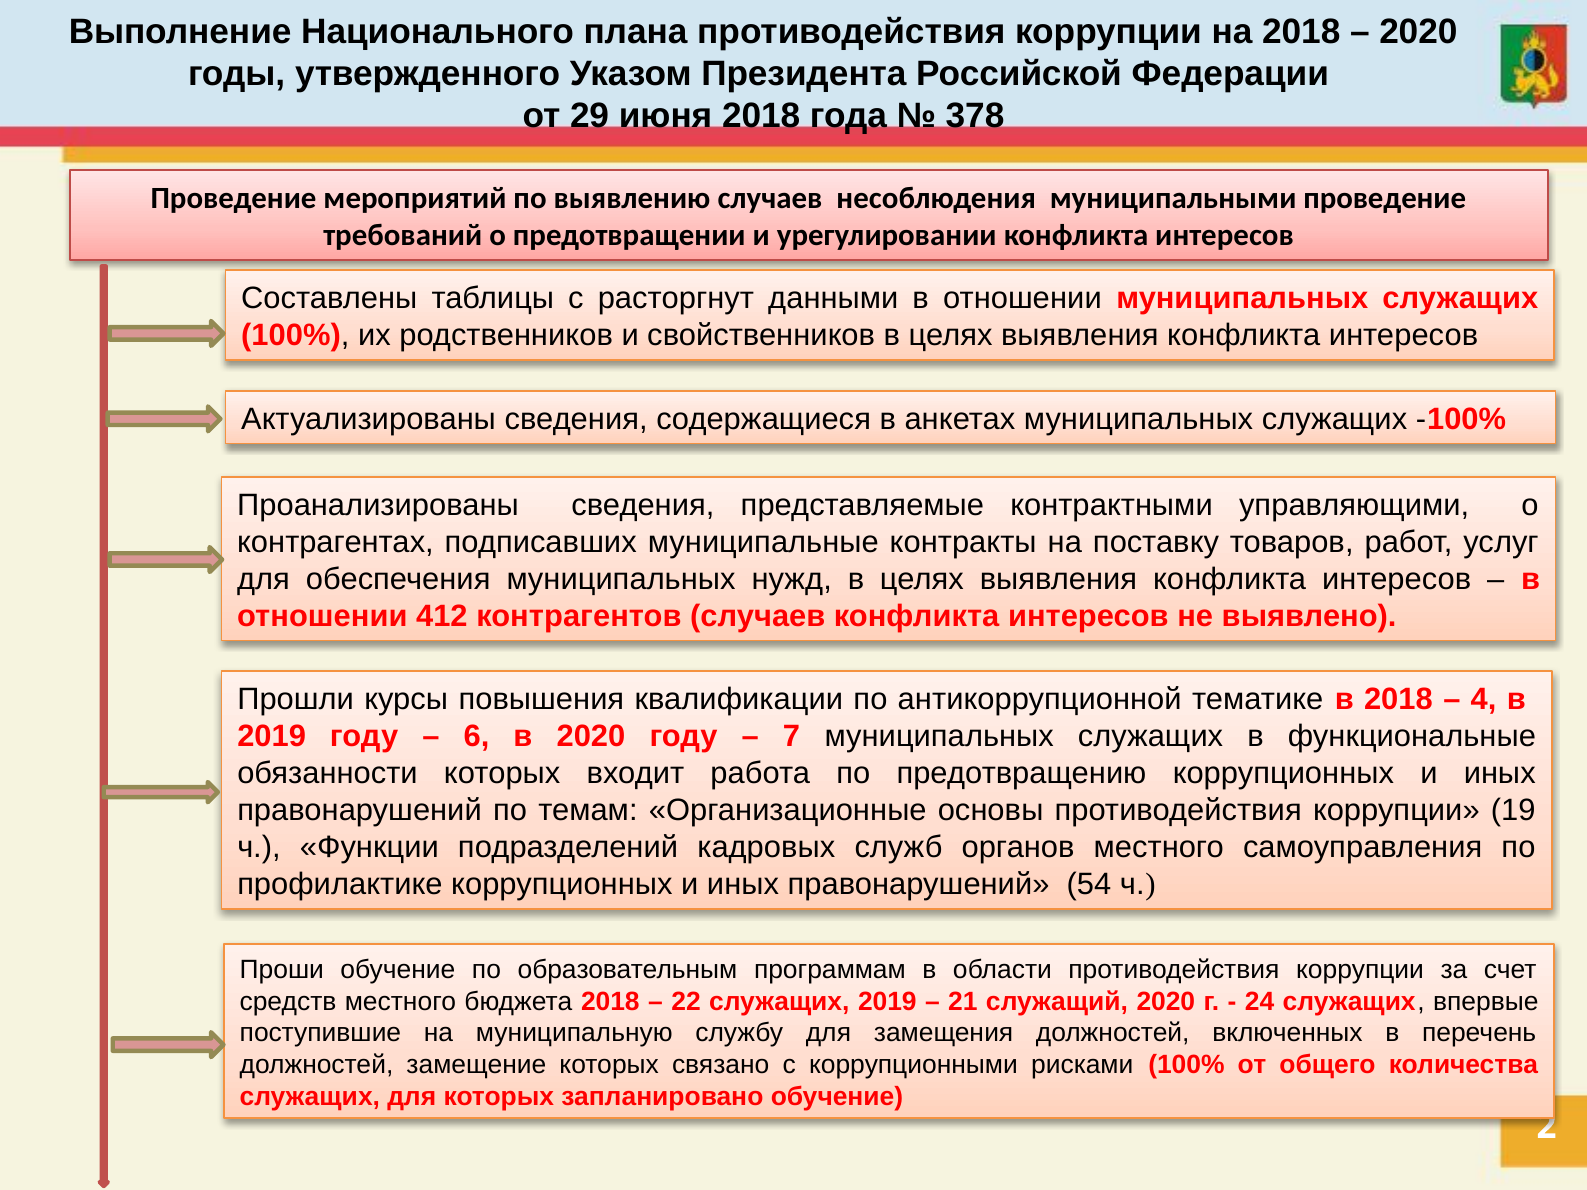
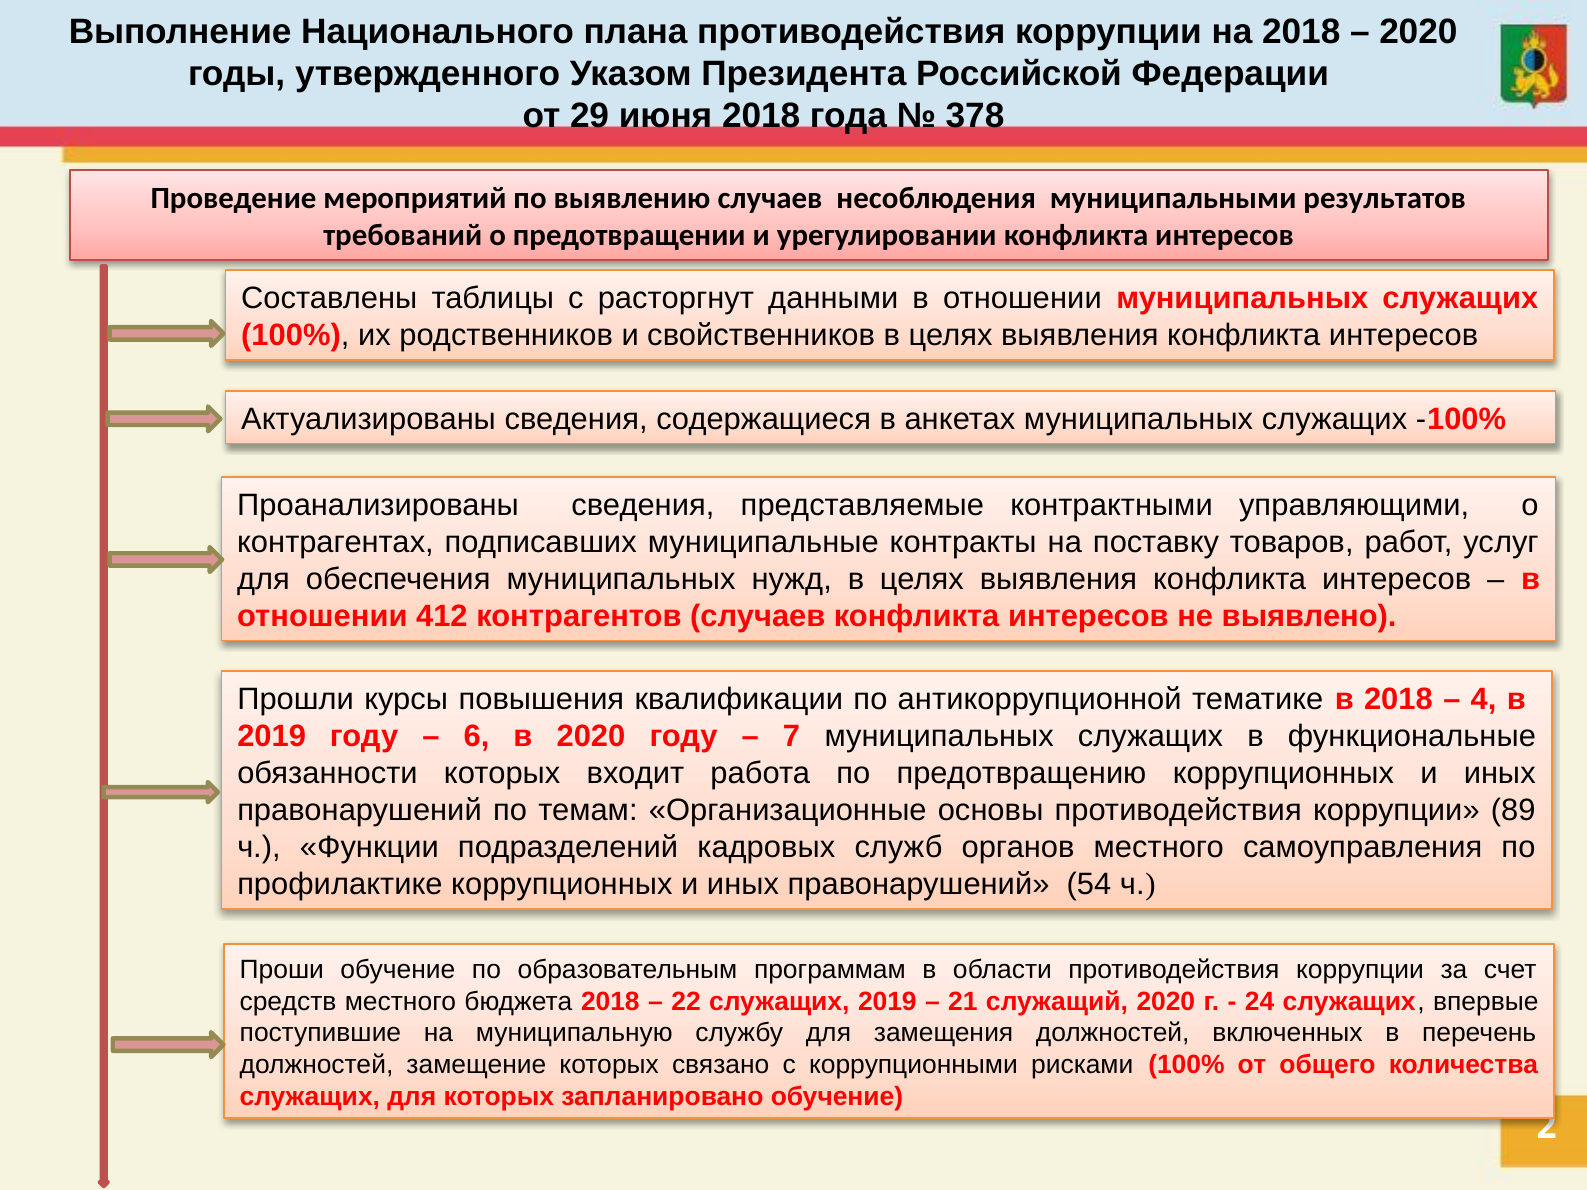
муниципальными проведение: проведение -> результатов
19: 19 -> 89
